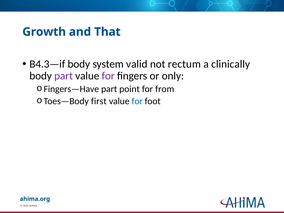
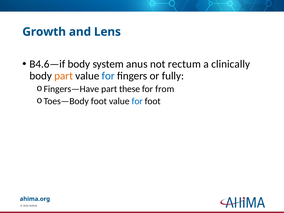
That: That -> Lens
B4.3—if: B4.3—if -> B4.6—if
valid: valid -> anus
part at (64, 76) colour: purple -> orange
for at (108, 76) colour: purple -> blue
only: only -> fully
point: point -> these
Toes—Body first: first -> foot
